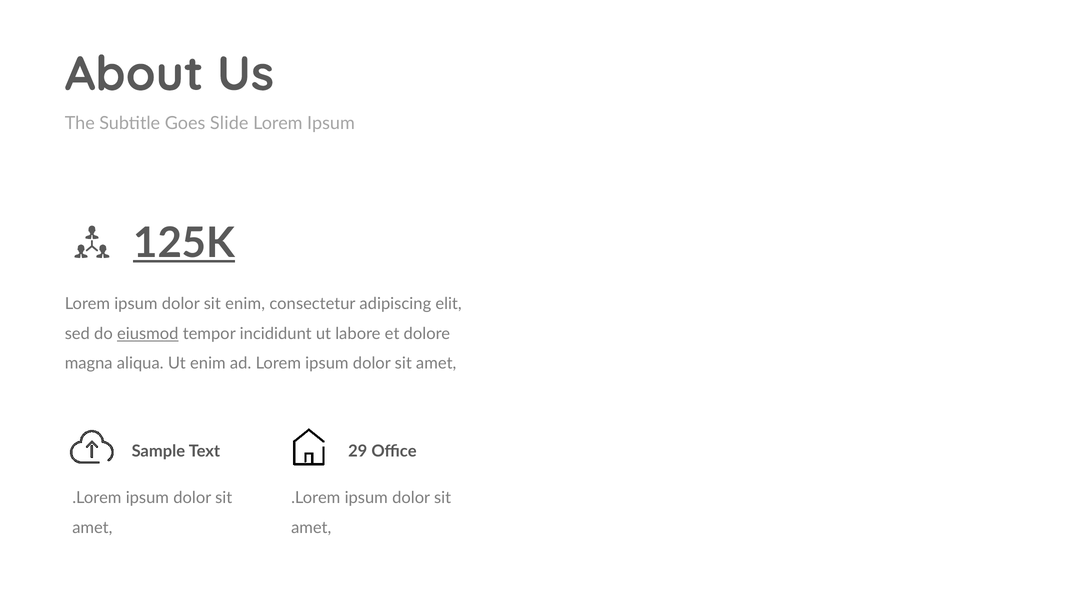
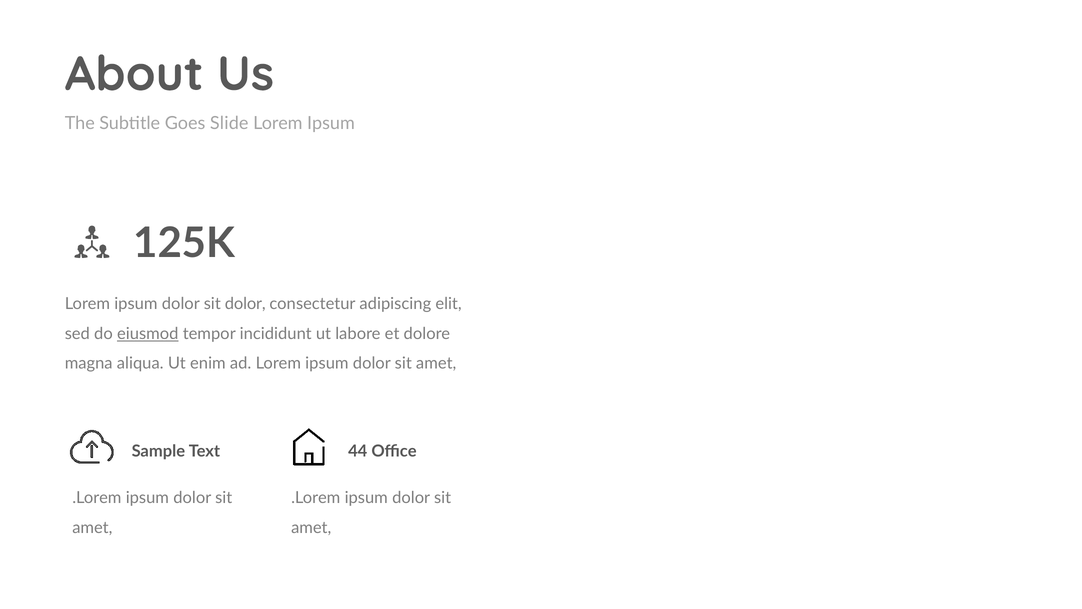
125K underline: present -> none
sit enim: enim -> dolor
29: 29 -> 44
